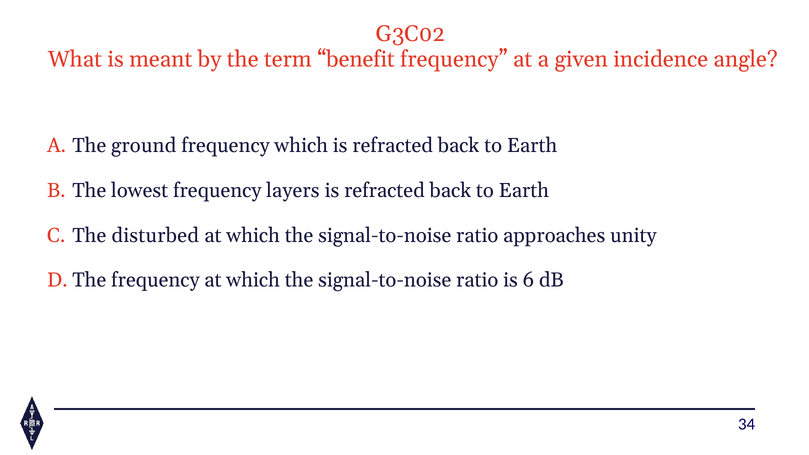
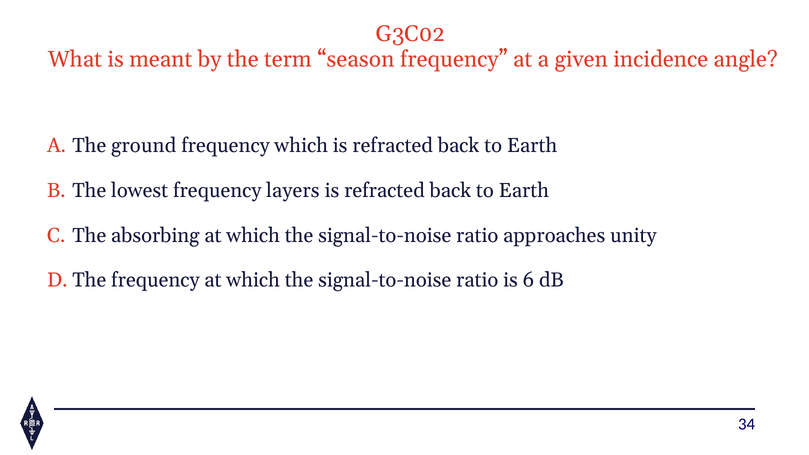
benefit: benefit -> season
disturbed: disturbed -> absorbing
